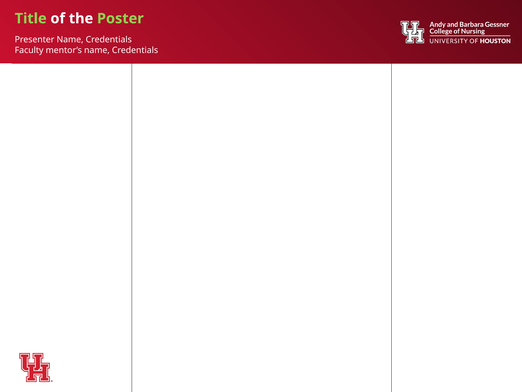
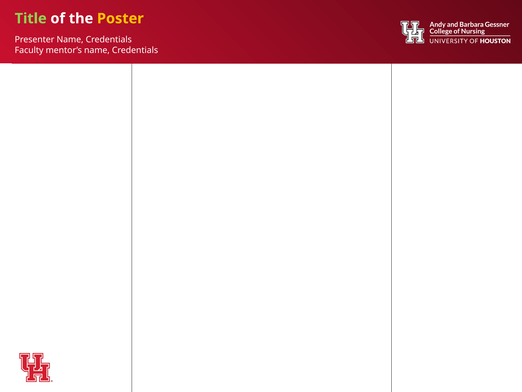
Poster colour: light green -> yellow
